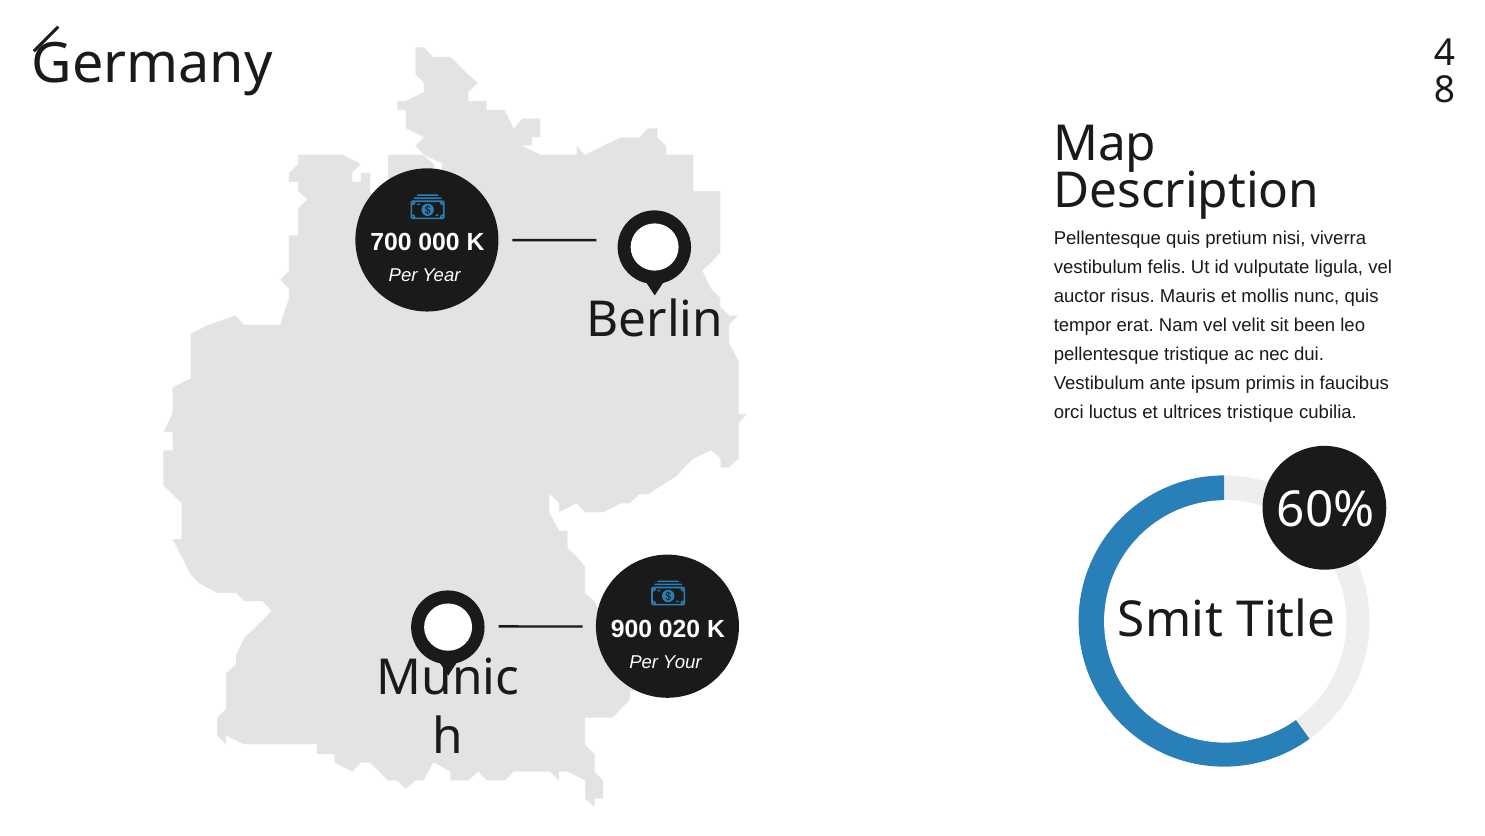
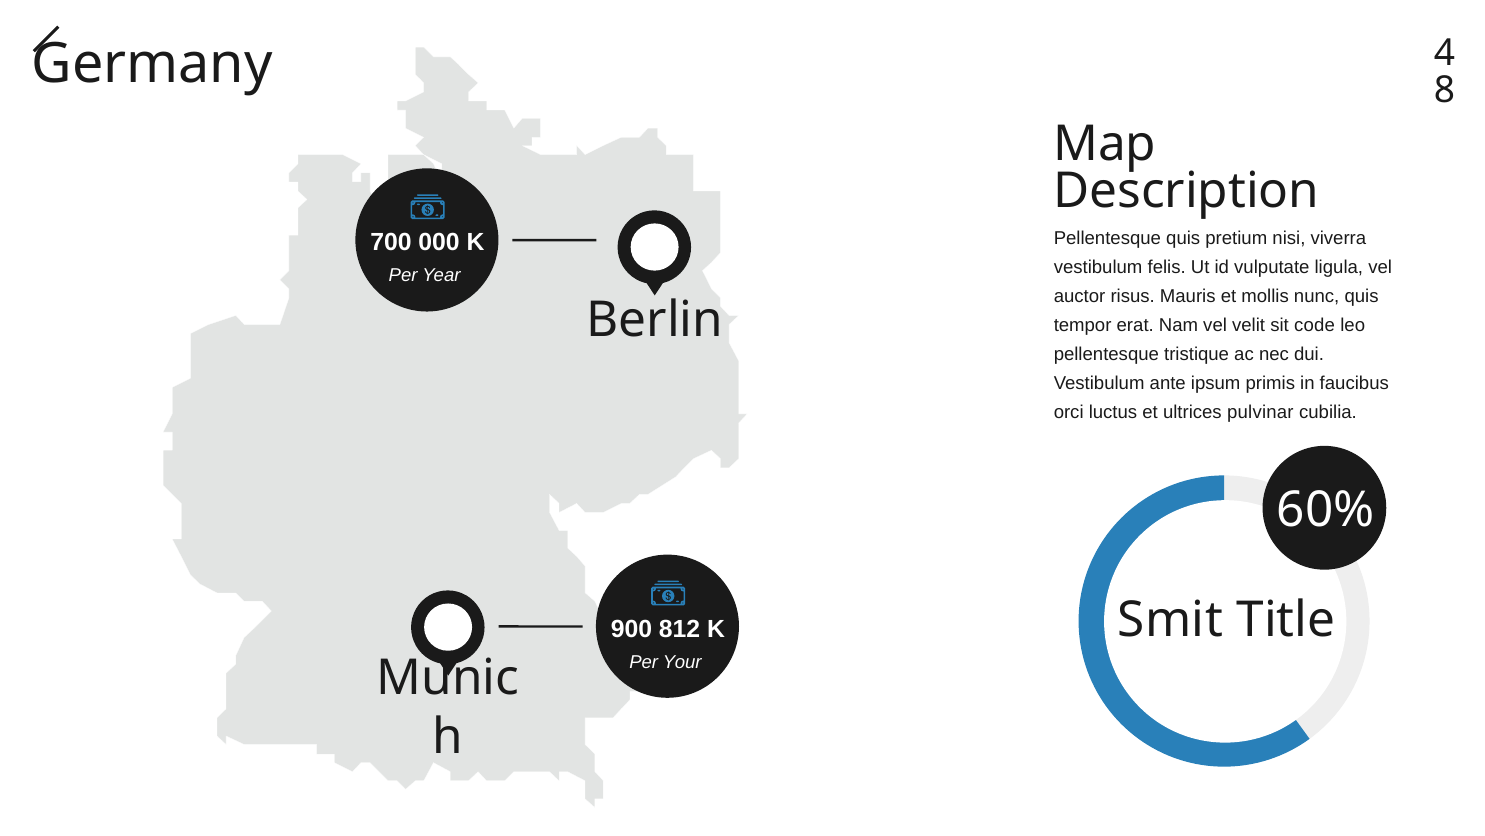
been: been -> code
ultrices tristique: tristique -> pulvinar
020: 020 -> 812
